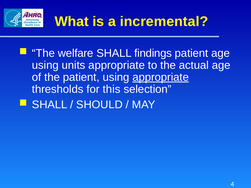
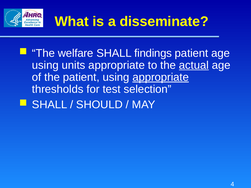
incremental: incremental -> disseminate
actual underline: none -> present
this: this -> test
